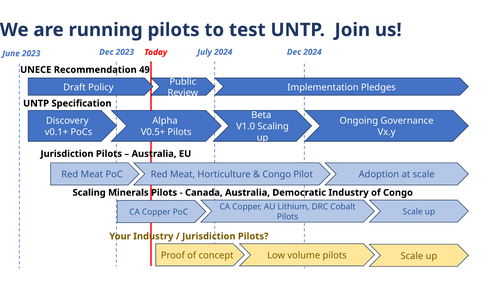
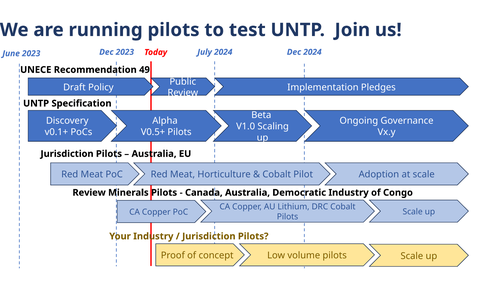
Congo at (277, 174): Congo -> Cobalt
Scaling at (89, 192): Scaling -> Review
